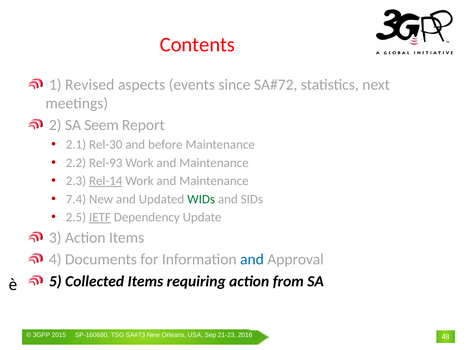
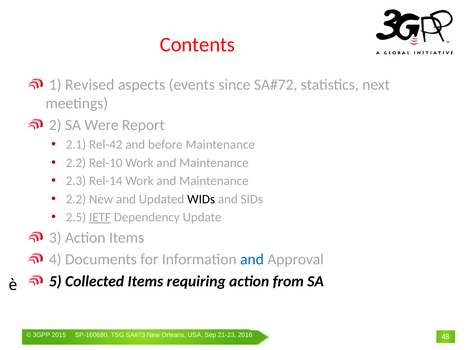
Seem: Seem -> Were
Rel-30: Rel-30 -> Rel-42
Rel-93: Rel-93 -> Rel-10
Rel-14 underline: present -> none
7.4 at (76, 199): 7.4 -> 2.2
WIDs colour: green -> black
